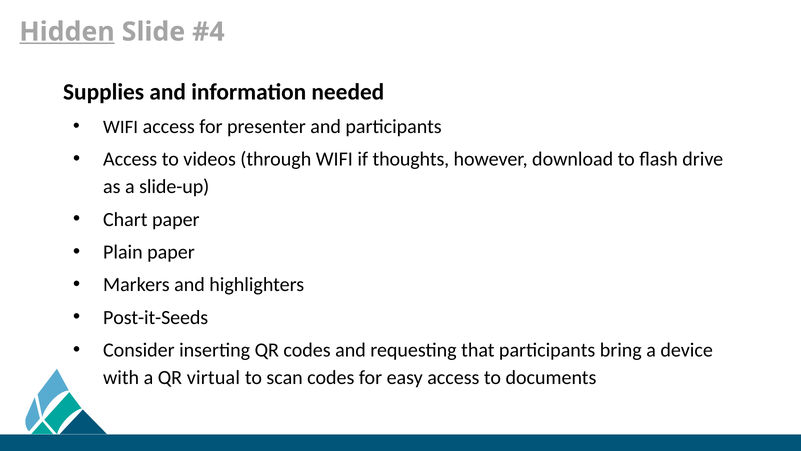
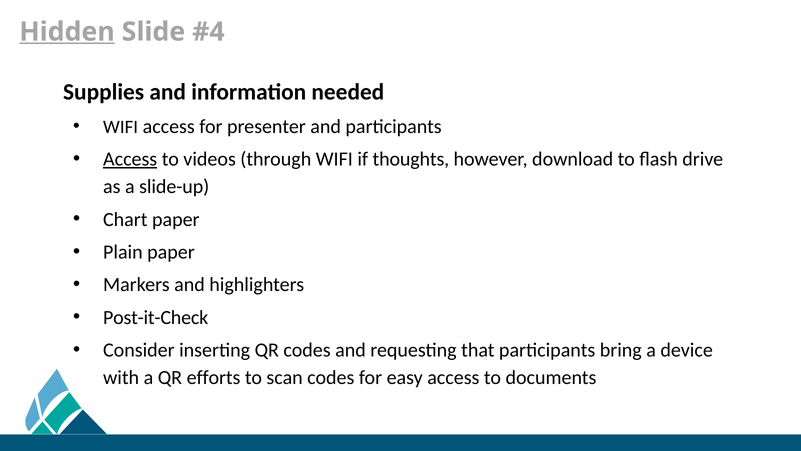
Access at (130, 159) underline: none -> present
Post-it-Seeds: Post-it-Seeds -> Post-it-Check
virtual: virtual -> efforts
